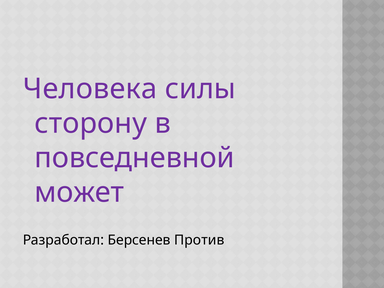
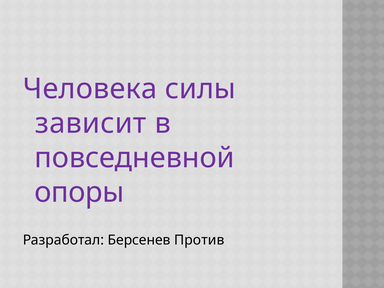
сторону: сторону -> зависит
может: может -> опоры
